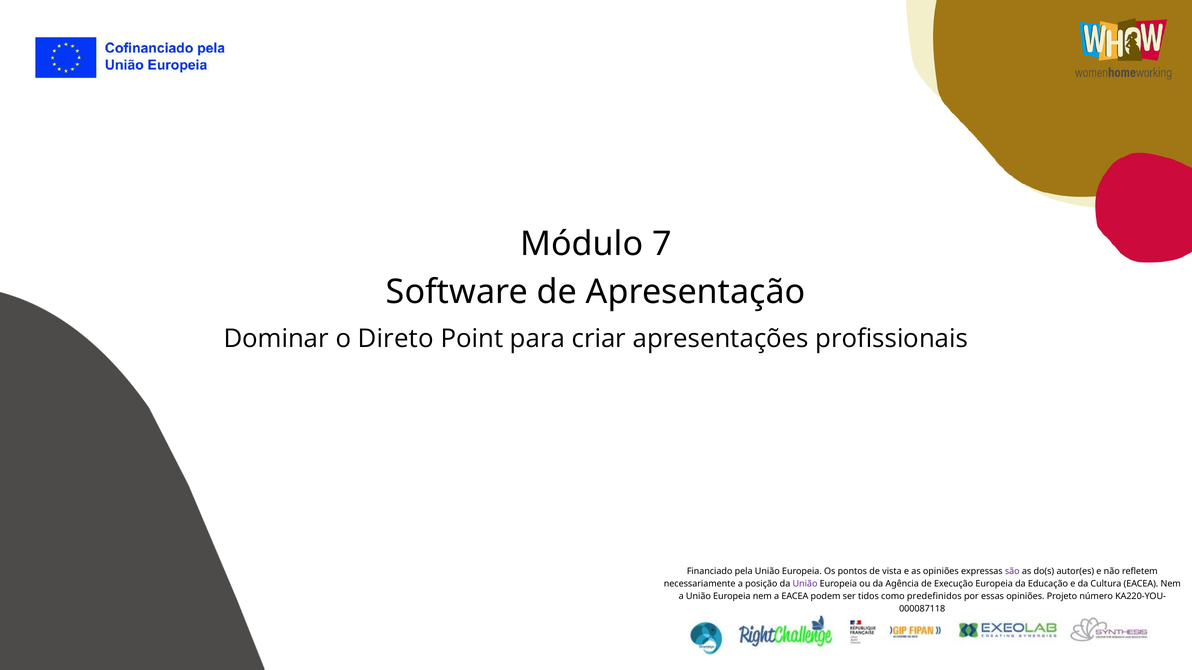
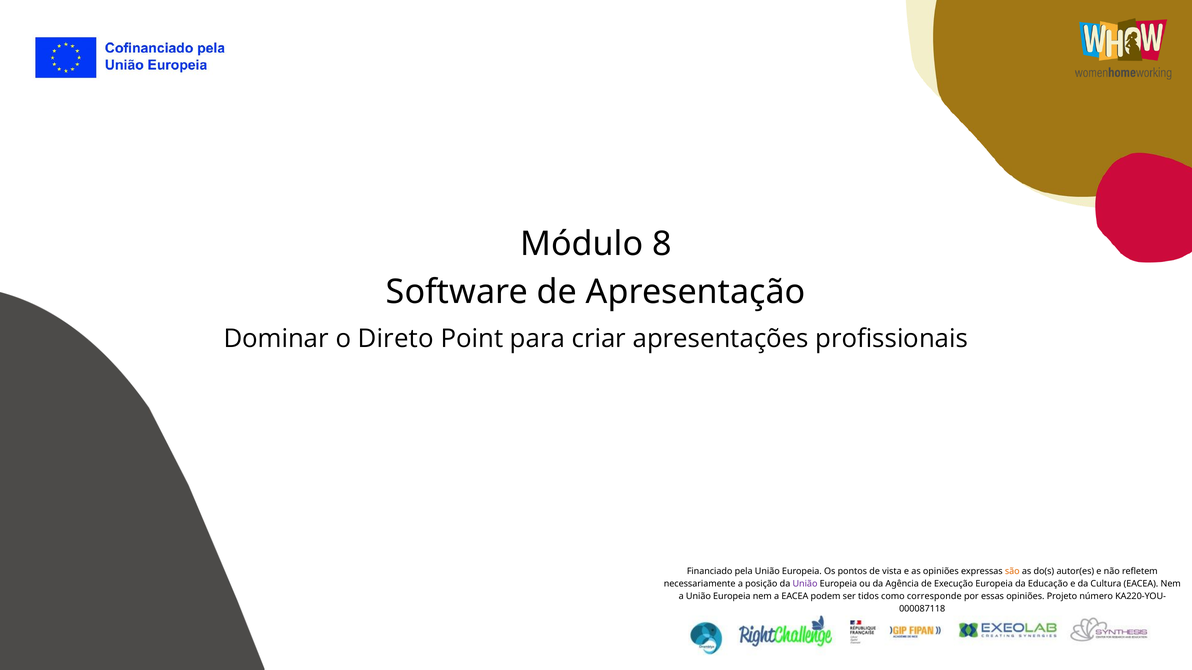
7: 7 -> 8
são colour: purple -> orange
predefinidos: predefinidos -> corresponde
